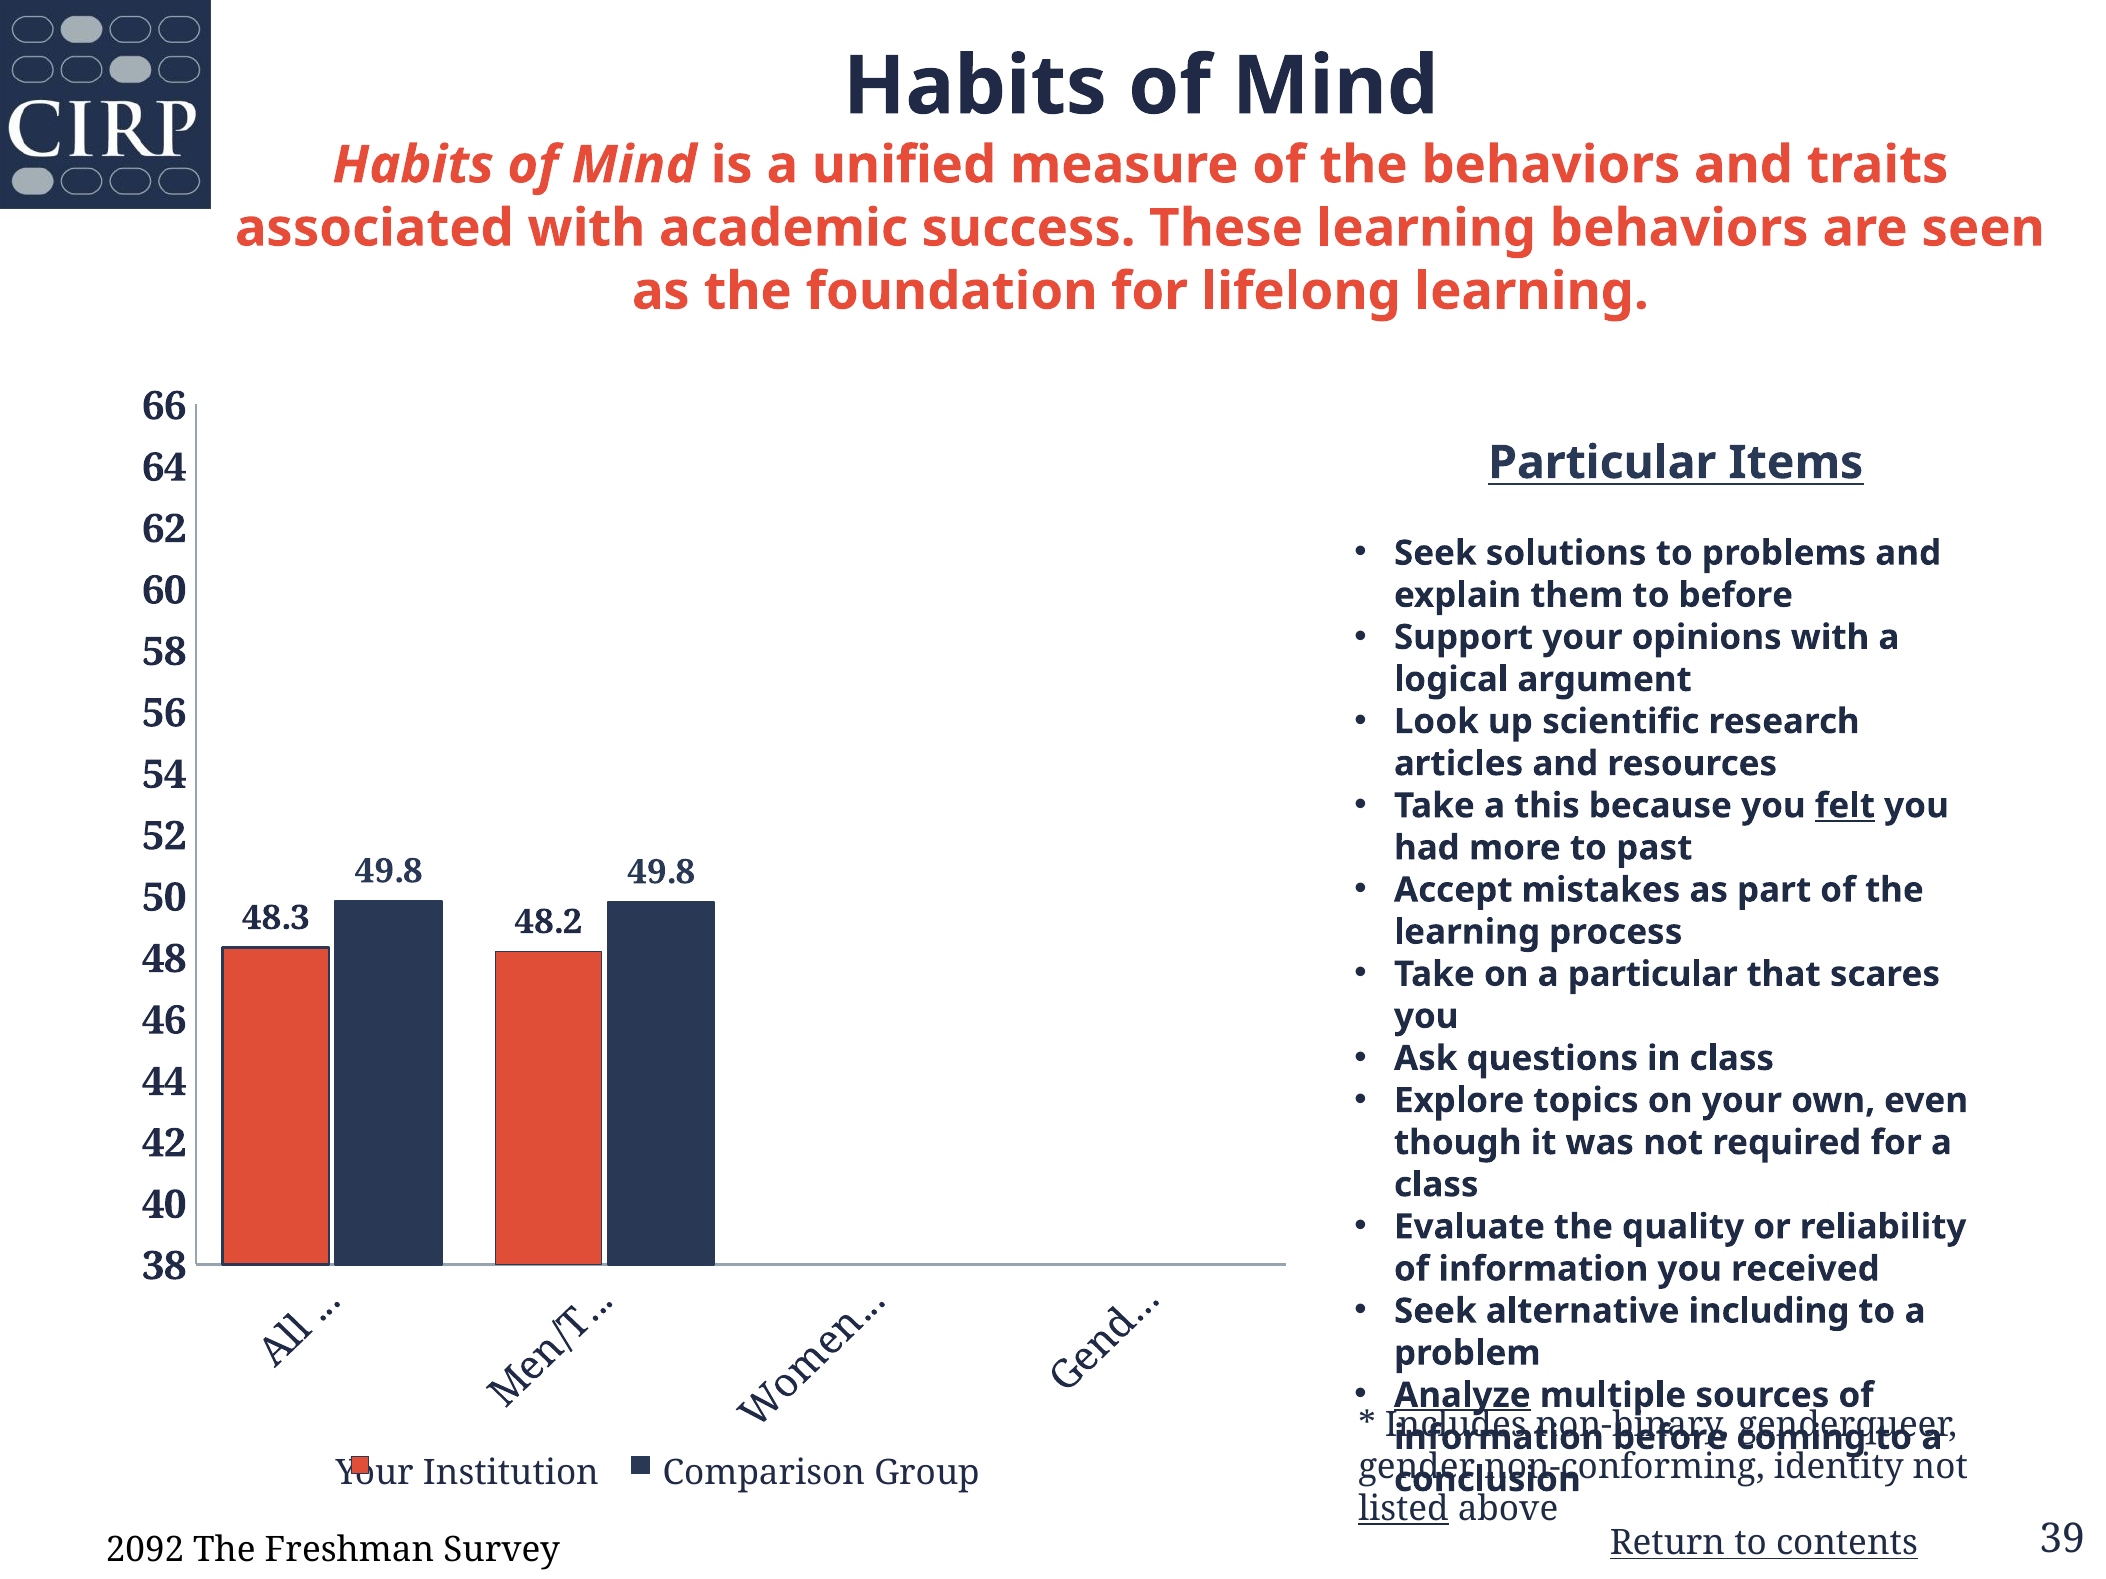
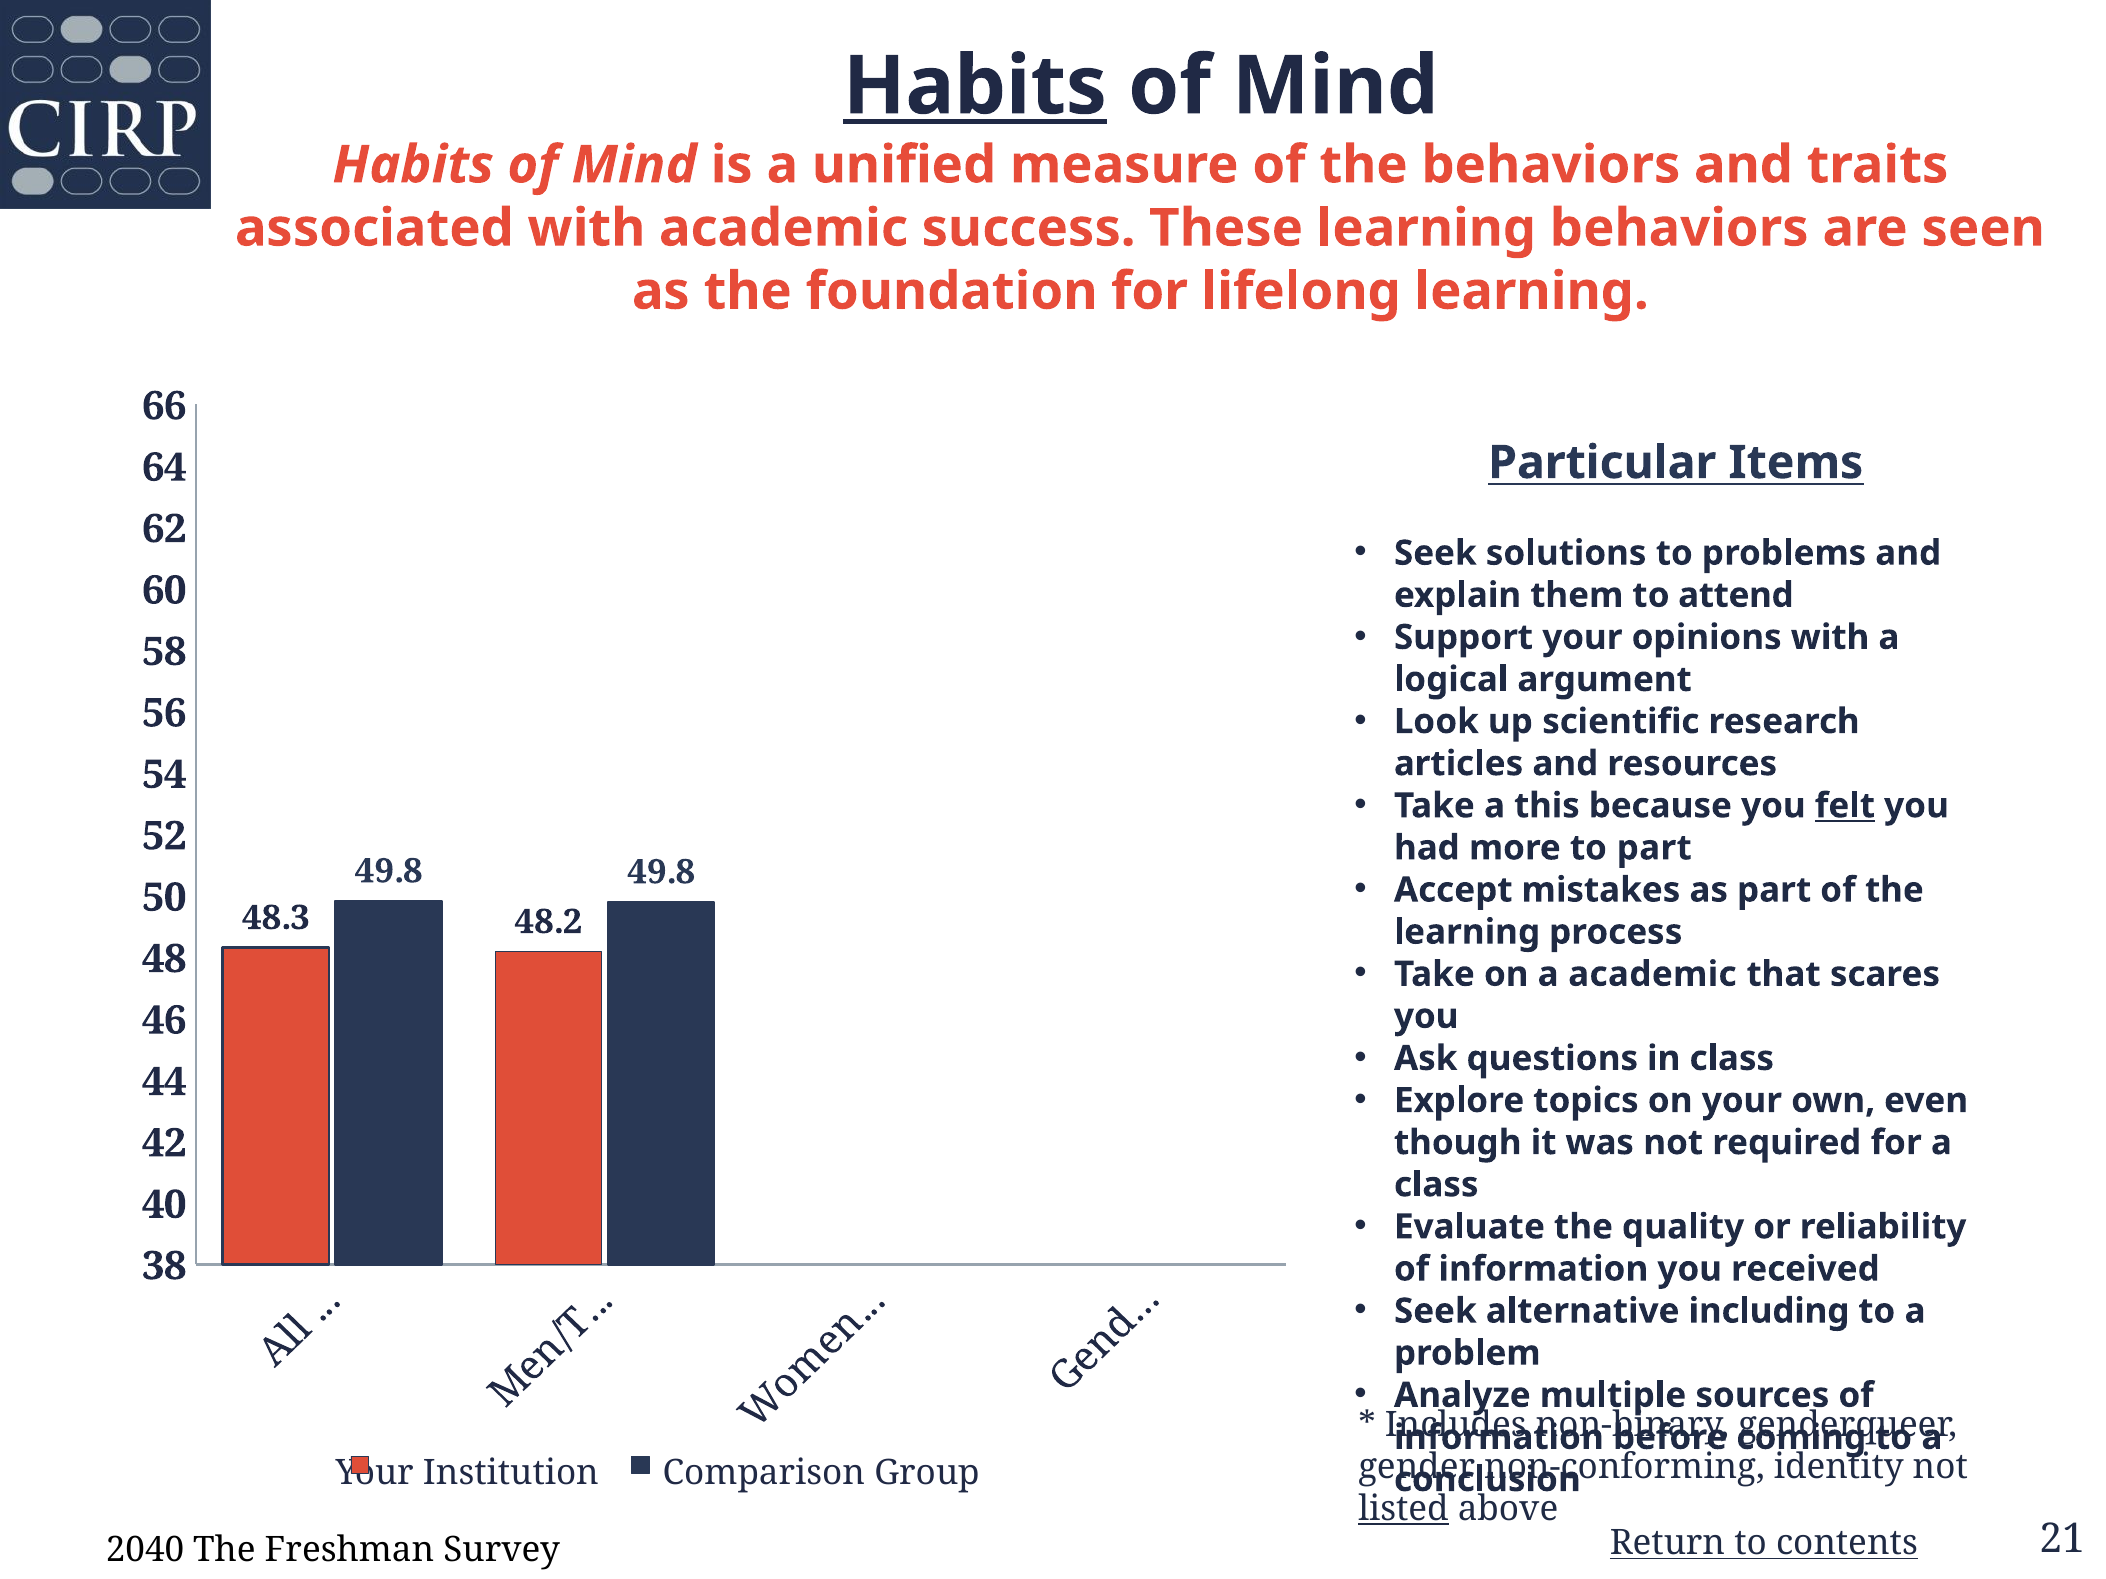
Habits at (975, 86) underline: none -> present
to before: before -> attend
to past: past -> part
a particular: particular -> academic
Analyze underline: present -> none
2092: 2092 -> 2040
39: 39 -> 21
